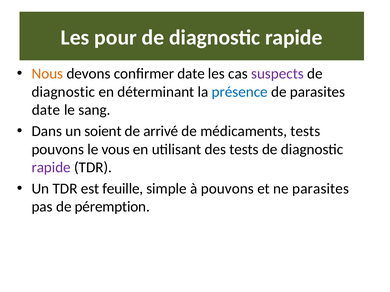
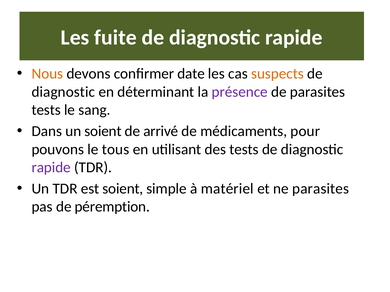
pour: pour -> fuite
suspects colour: purple -> orange
présence colour: blue -> purple
date at (46, 110): date -> tests
médicaments tests: tests -> pour
vous: vous -> tous
est feuille: feuille -> soient
à pouvons: pouvons -> matériel
